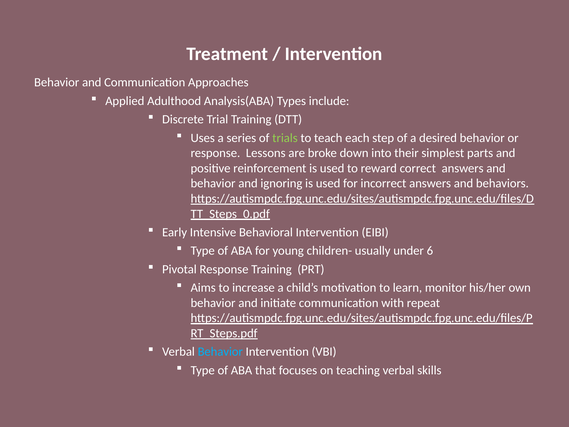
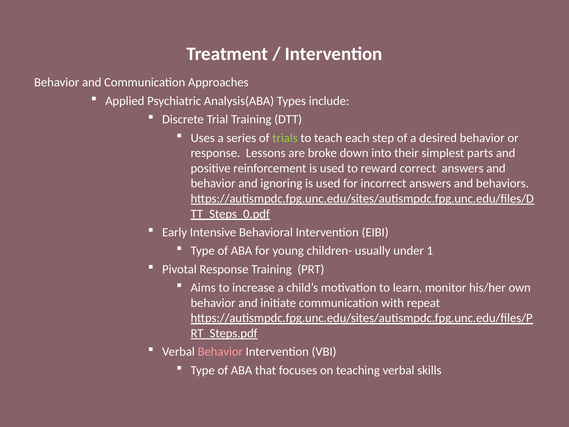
Adulthood: Adulthood -> Psychiatric
6: 6 -> 1
Behavior at (220, 352) colour: light blue -> pink
